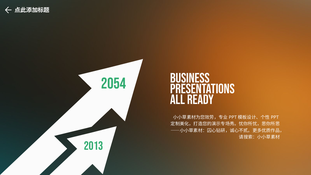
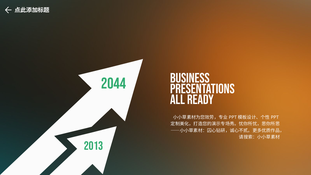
2054: 2054 -> 2044
